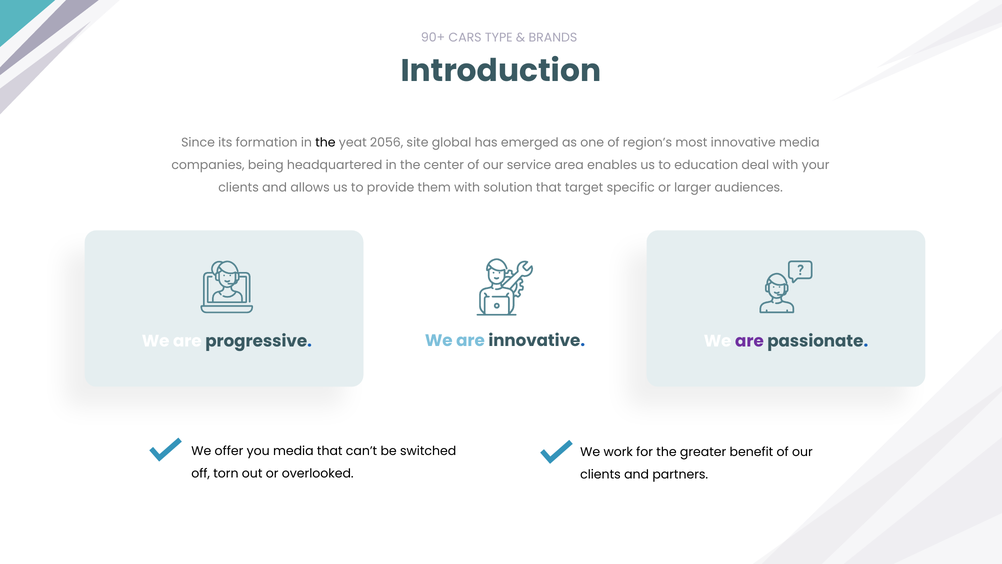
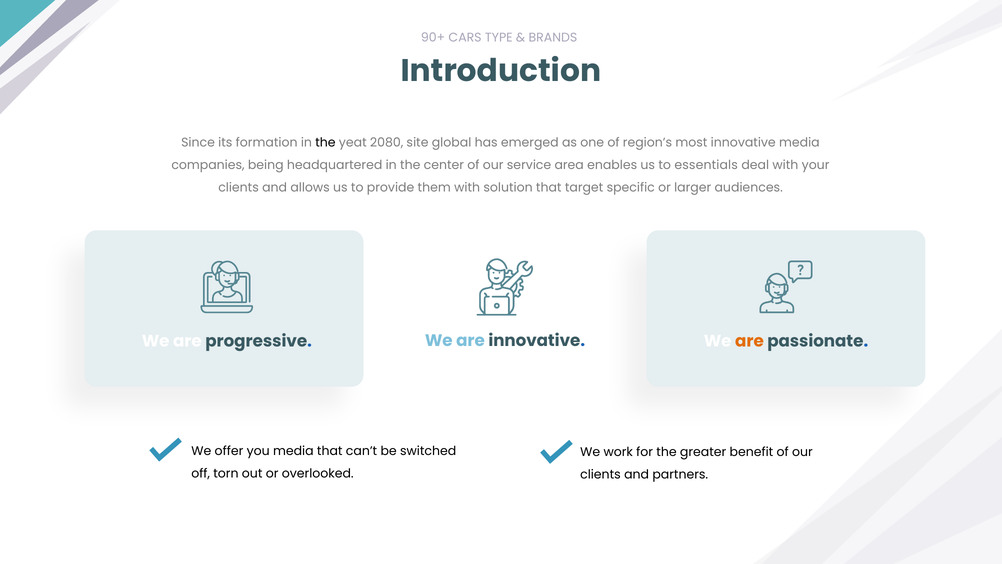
2056: 2056 -> 2080
education: education -> essentials
are at (749, 341) colour: purple -> orange
